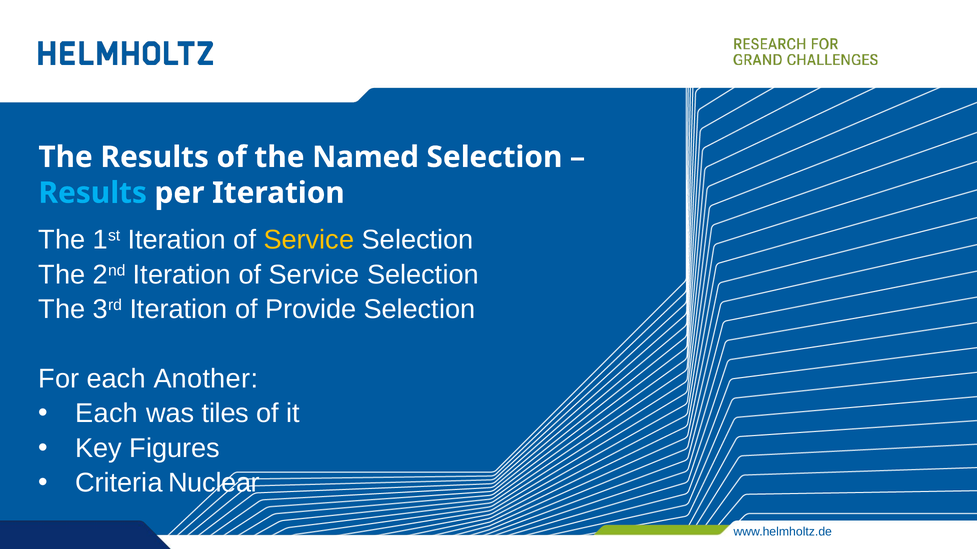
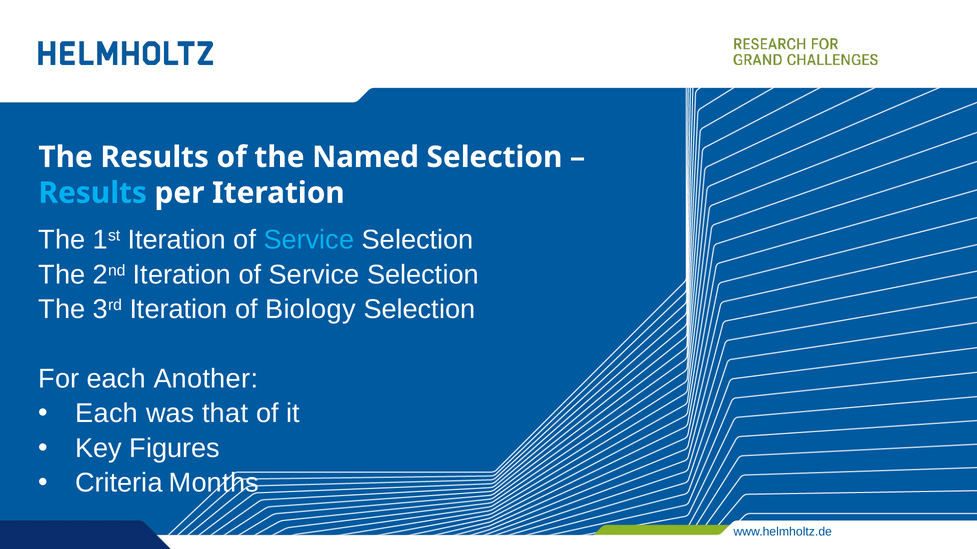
Service at (309, 240) colour: yellow -> light blue
Provide: Provide -> Biology
tiles: tiles -> that
Nuclear: Nuclear -> Months
